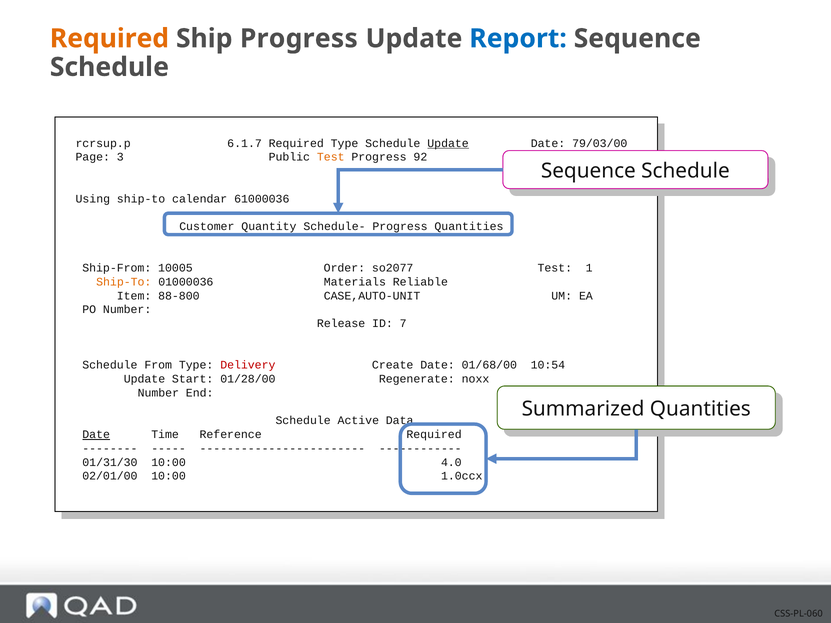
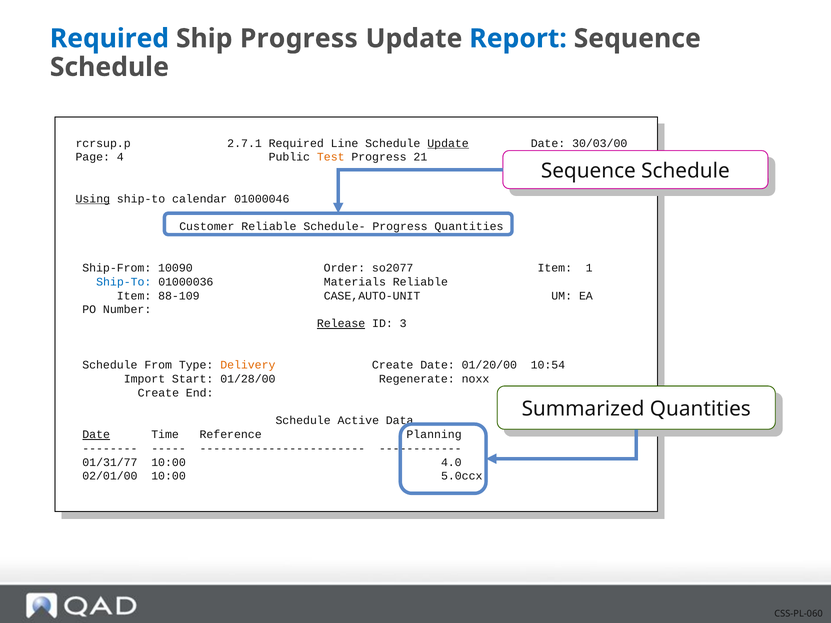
Required at (109, 39) colour: orange -> blue
6.1.7: 6.1.7 -> 2.7.1
Required Type: Type -> Line
79/03/00: 79/03/00 -> 30/03/00
3: 3 -> 4
92: 92 -> 21
Using underline: none -> present
61000036: 61000036 -> 01000046
Customer Quantity: Quantity -> Reliable
10005: 10005 -> 10090
so2077 Test: Test -> Item
Ship-To at (124, 282) colour: orange -> blue
88-800: 88-800 -> 88-109
Release underline: none -> present
7: 7 -> 3
Delivery colour: red -> orange
01/68/00: 01/68/00 -> 01/20/00
Update at (144, 379): Update -> Import
Number at (158, 393): Number -> Create
Reference Required: Required -> Planning
01/31/30: 01/31/30 -> 01/31/77
1.0ccx: 1.0ccx -> 5.0ccx
